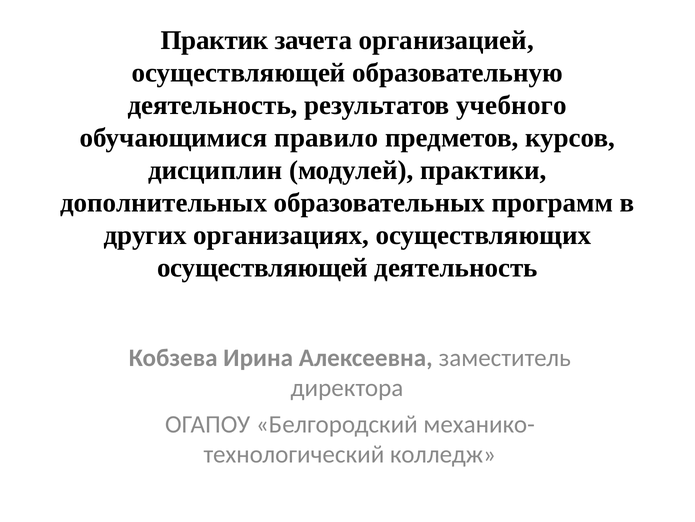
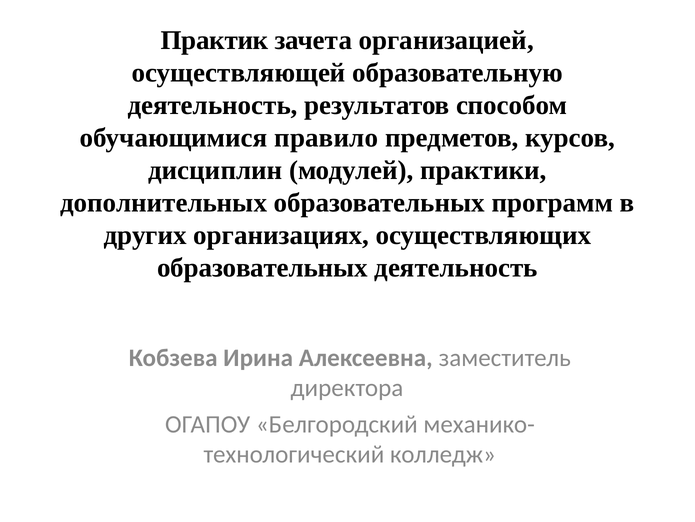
учебного: учебного -> способом
осуществляющей at (262, 268): осуществляющей -> образовательных
